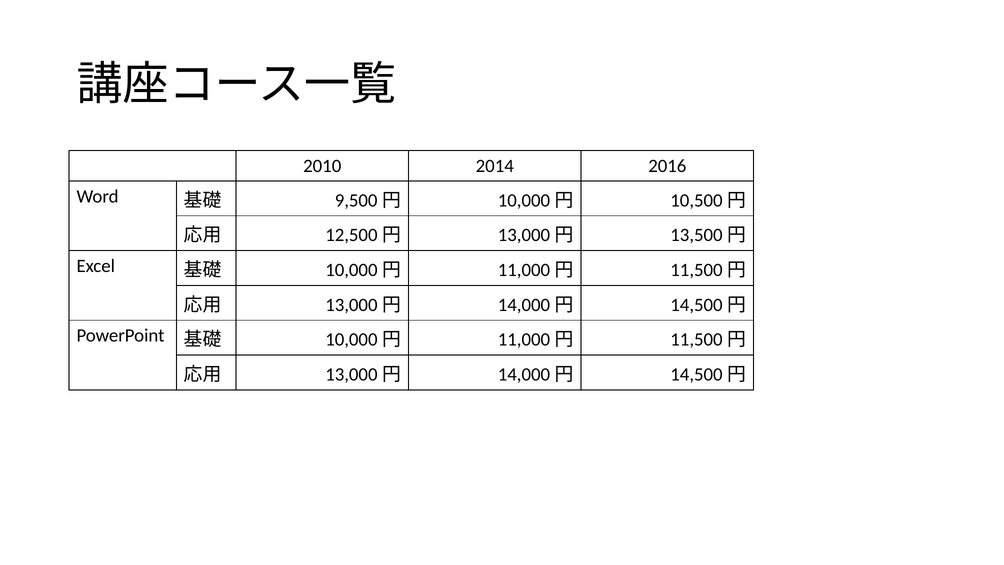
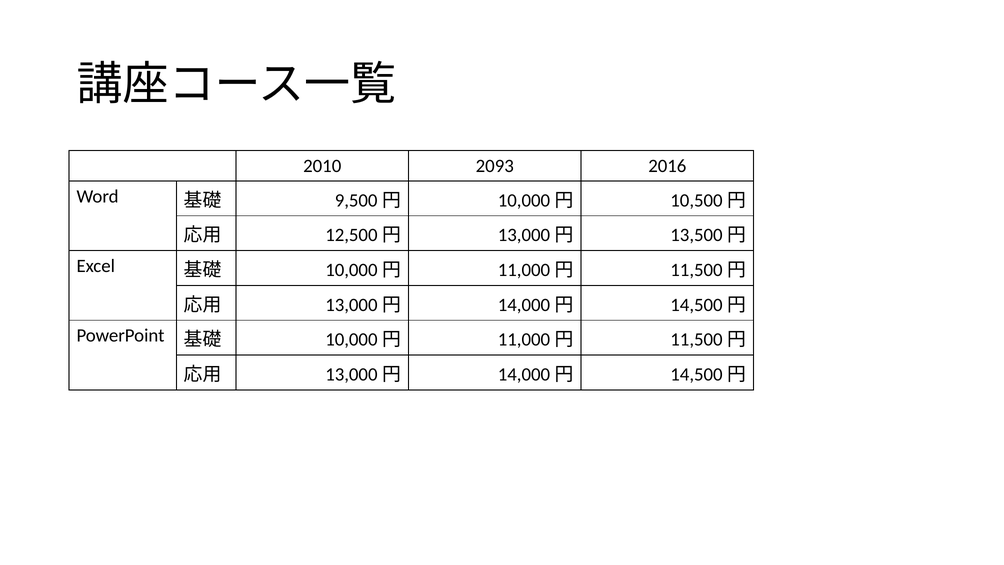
2014: 2014 -> 2093
